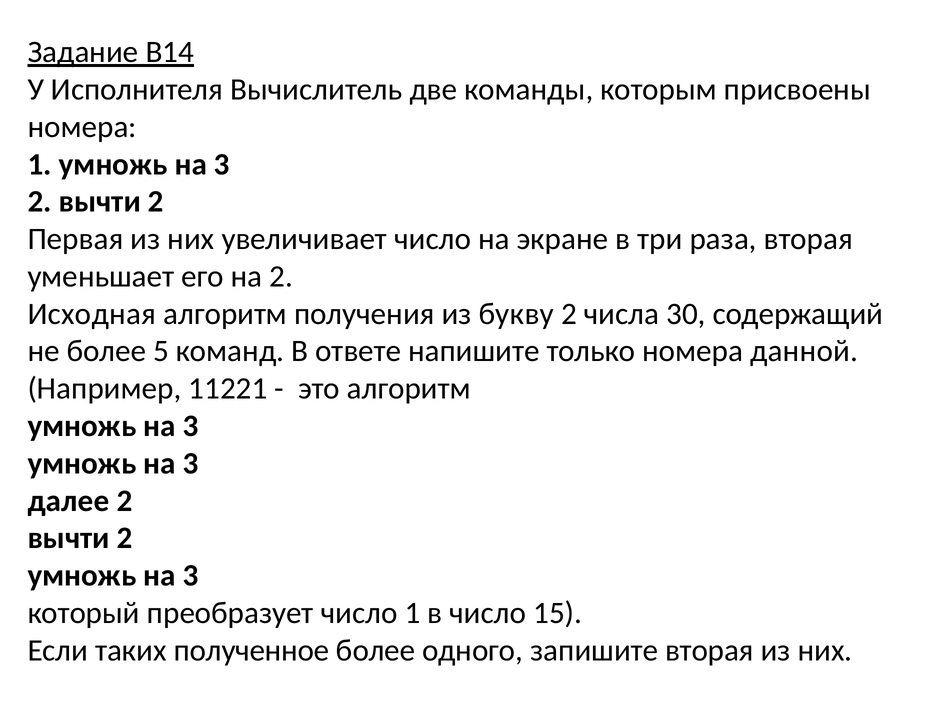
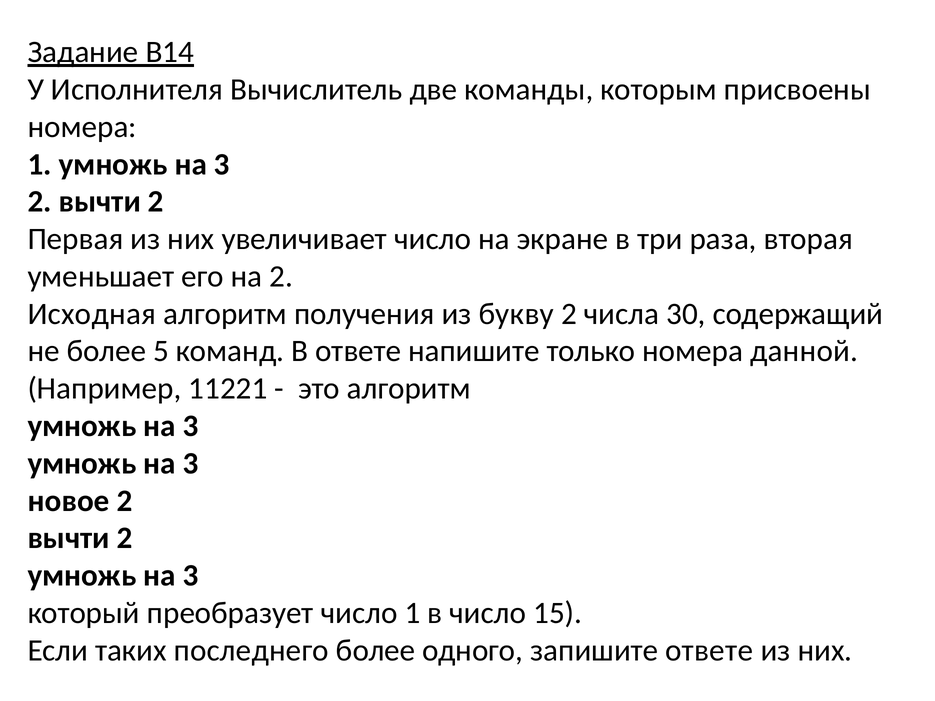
далее: далее -> новое
полученное: полученное -> последнего
запишите вторая: вторая -> ответе
